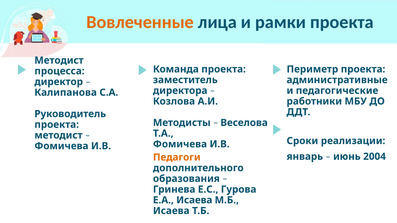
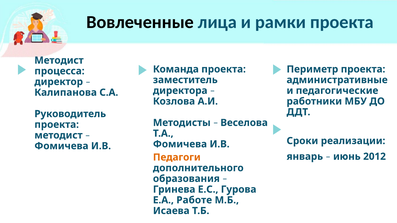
Вовлеченные colour: orange -> black
2004: 2004 -> 2012
Е.А Исаева: Исаева -> Работе
